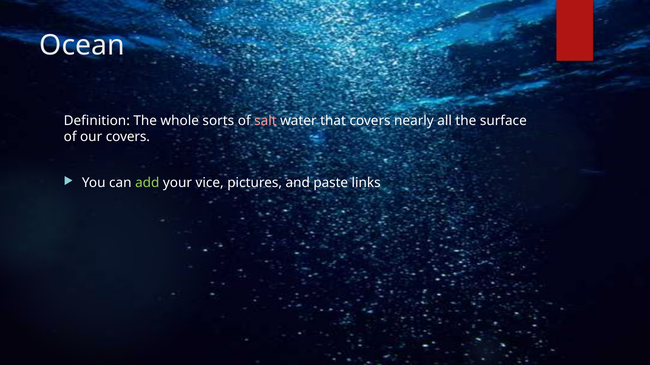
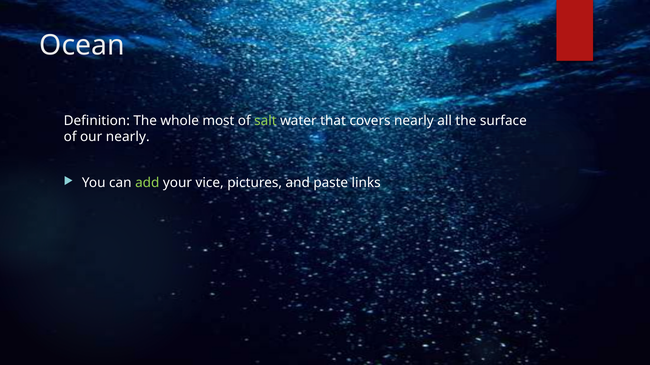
sorts: sorts -> most
salt colour: pink -> light green
our covers: covers -> nearly
